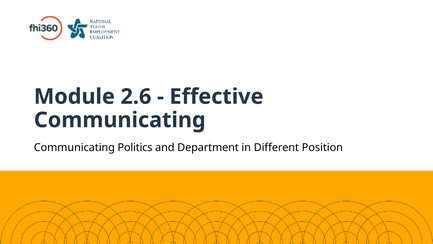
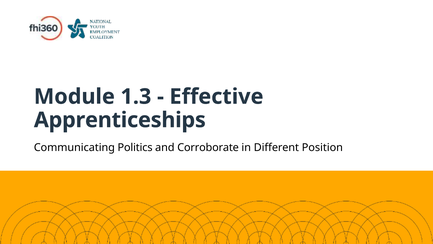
2.6: 2.6 -> 1.3
Communicating at (120, 120): Communicating -> Apprenticeships
Department: Department -> Corroborate
